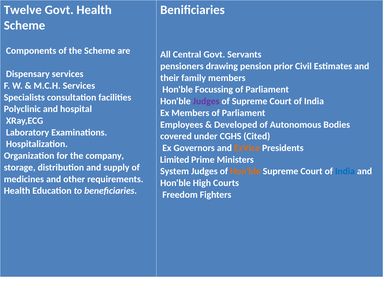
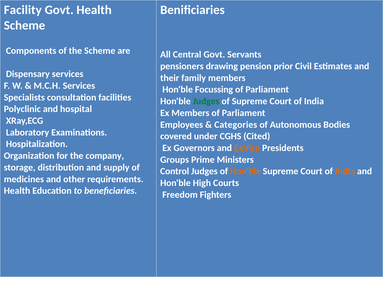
Twelve: Twelve -> Facility
Judges at (206, 101) colour: purple -> green
Developed: Developed -> Categories
Limited: Limited -> Groups
System: System -> Control
India at (345, 171) colour: blue -> orange
